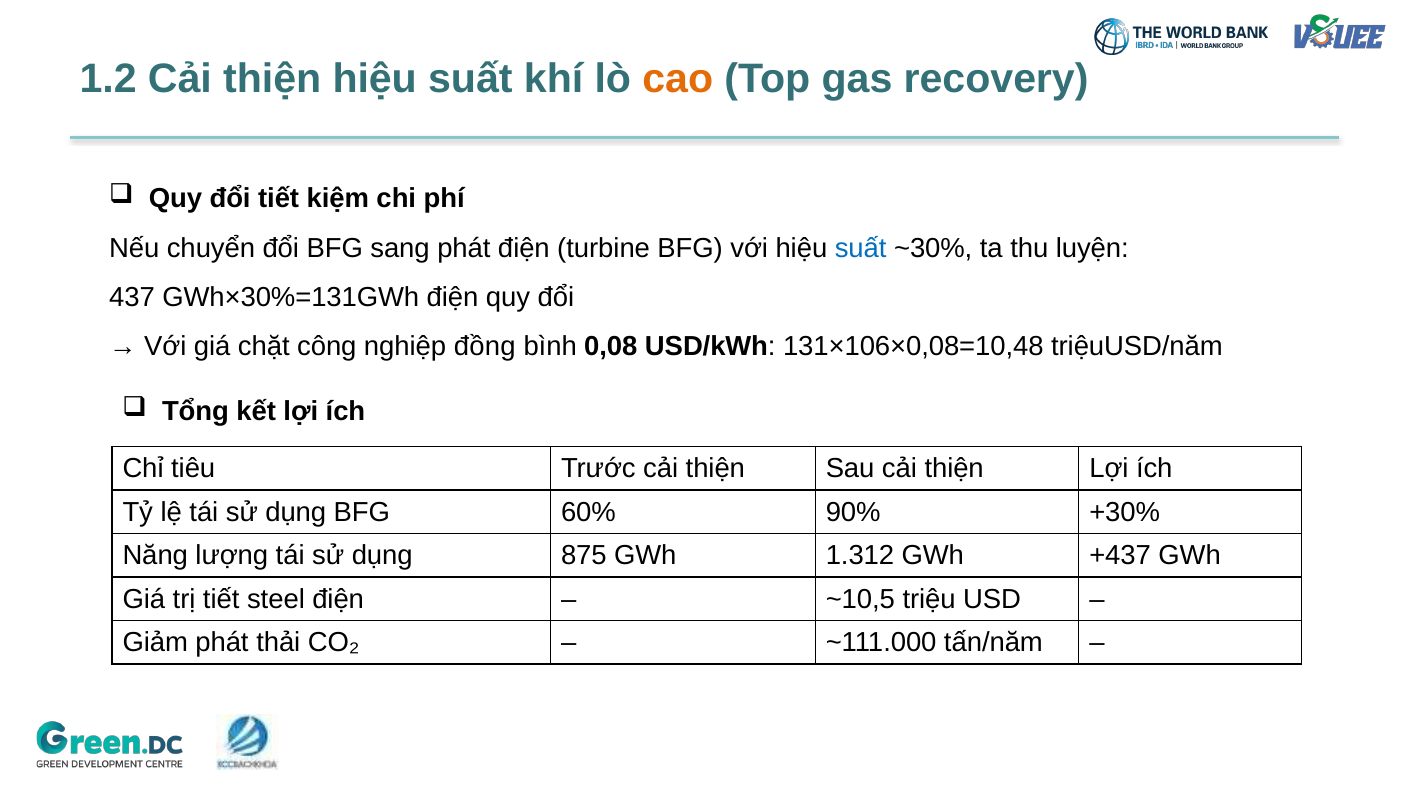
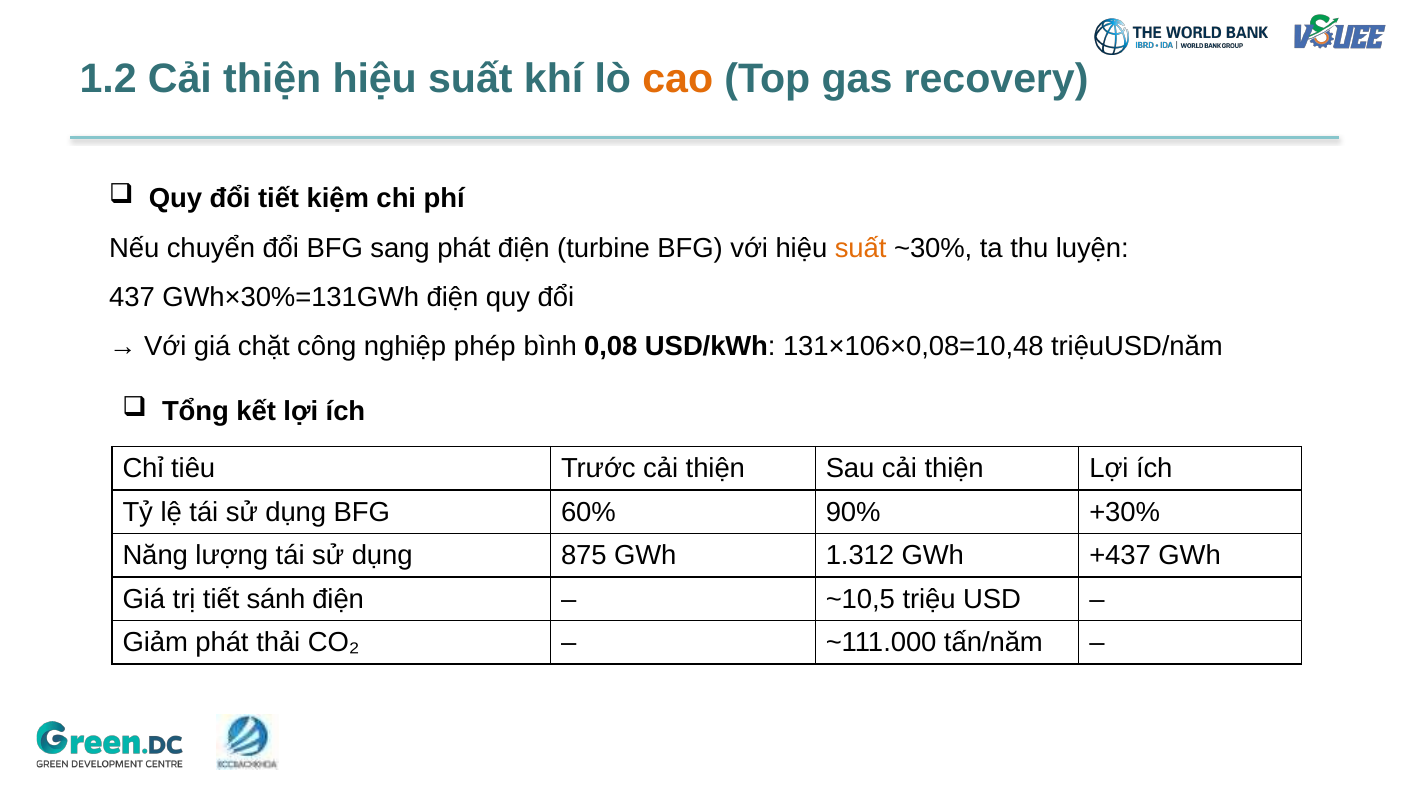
suất at (861, 248) colour: blue -> orange
đồng: đồng -> phép
steel: steel -> sánh
